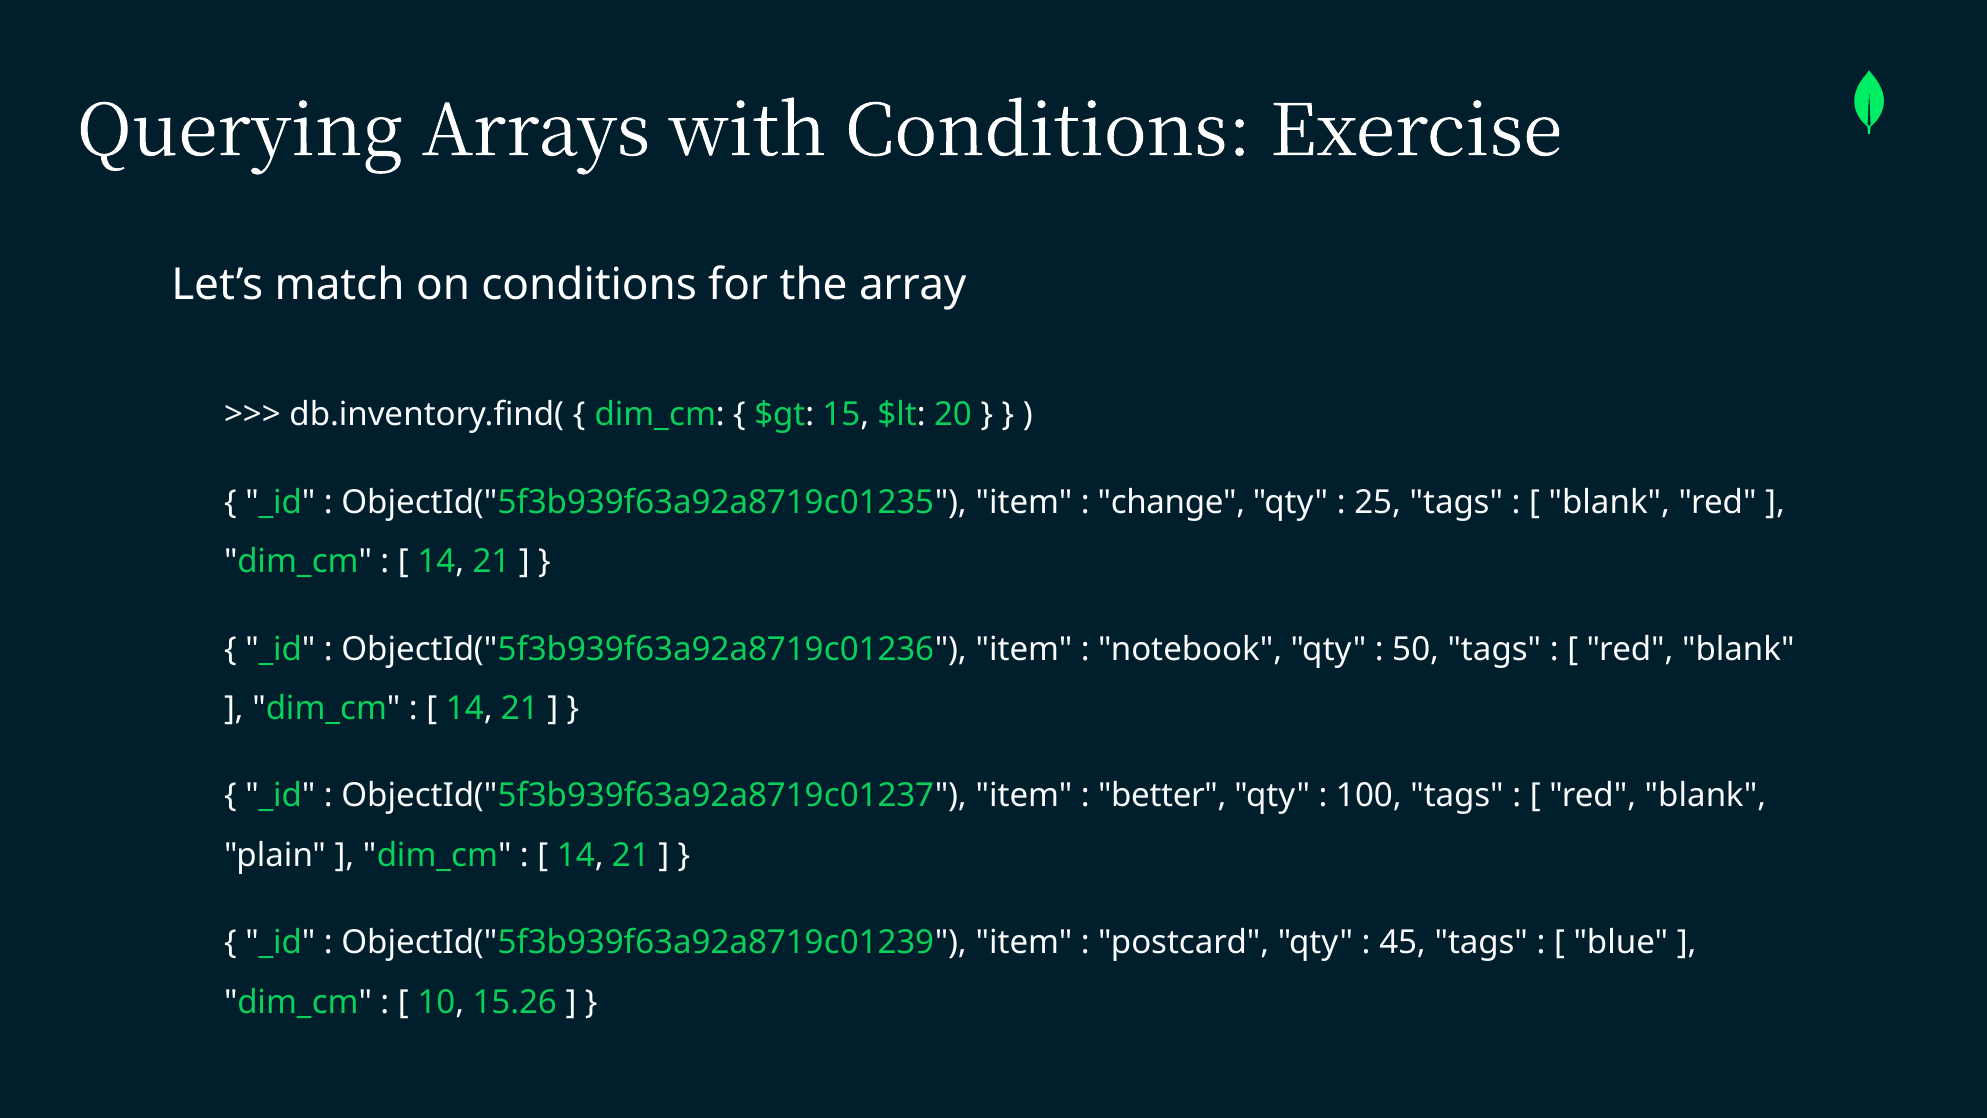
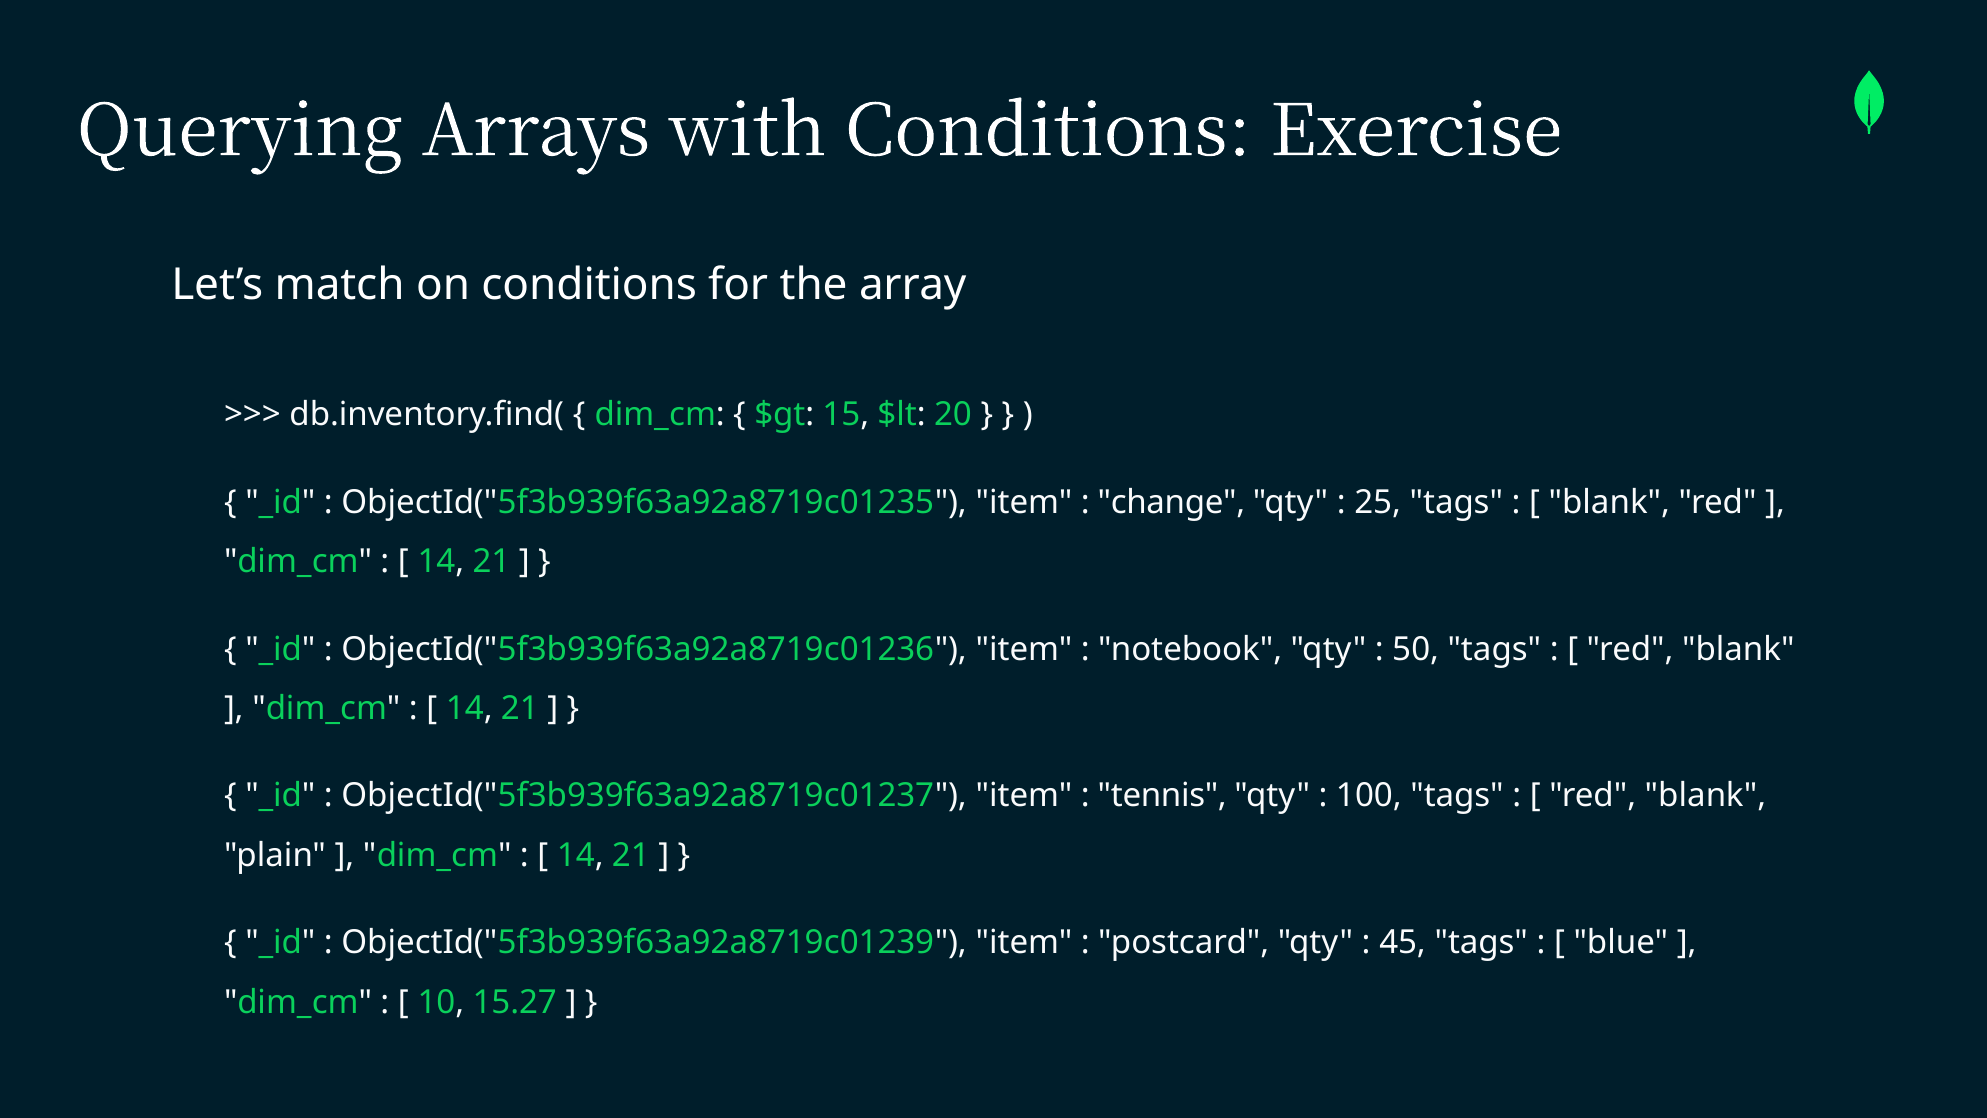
better: better -> tennis
15.26: 15.26 -> 15.27
